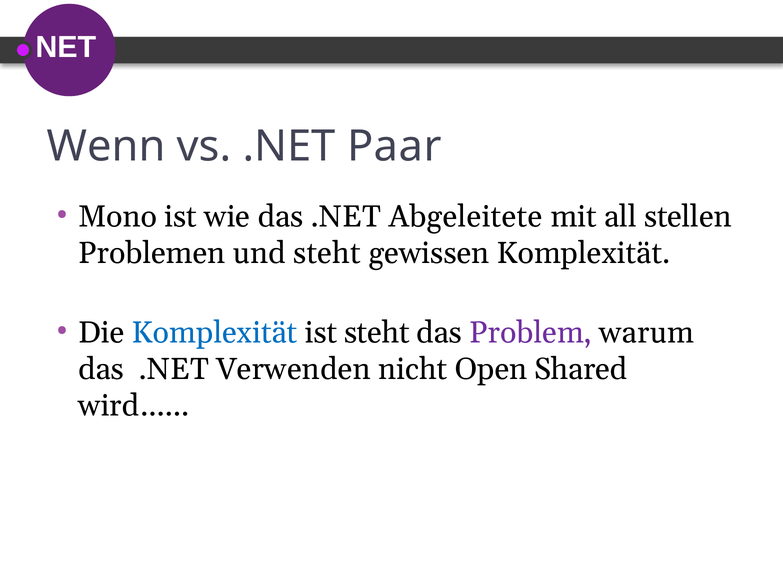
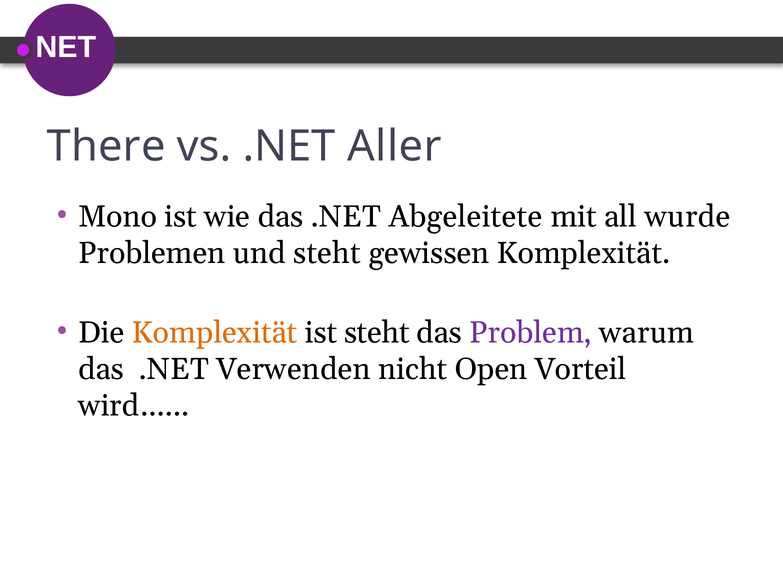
Wenn: Wenn -> There
Paar: Paar -> Aller
stellen: stellen -> wurde
Komplexität at (215, 333) colour: blue -> orange
Shared: Shared -> Vorteil
